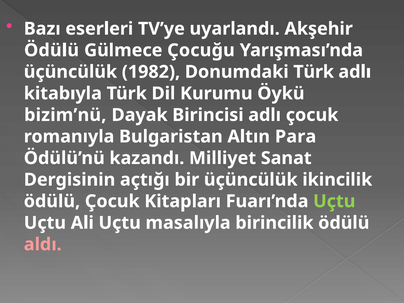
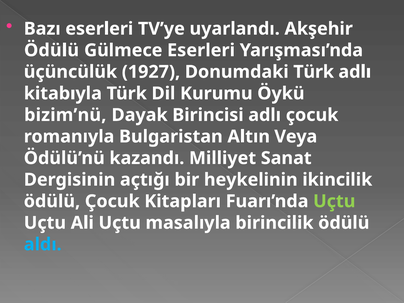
Gülmece Çocuğu: Çocuğu -> Eserleri
1982: 1982 -> 1927
Para: Para -> Veya
bir üçüncülük: üçüncülük -> heykelinin
aldı colour: pink -> light blue
